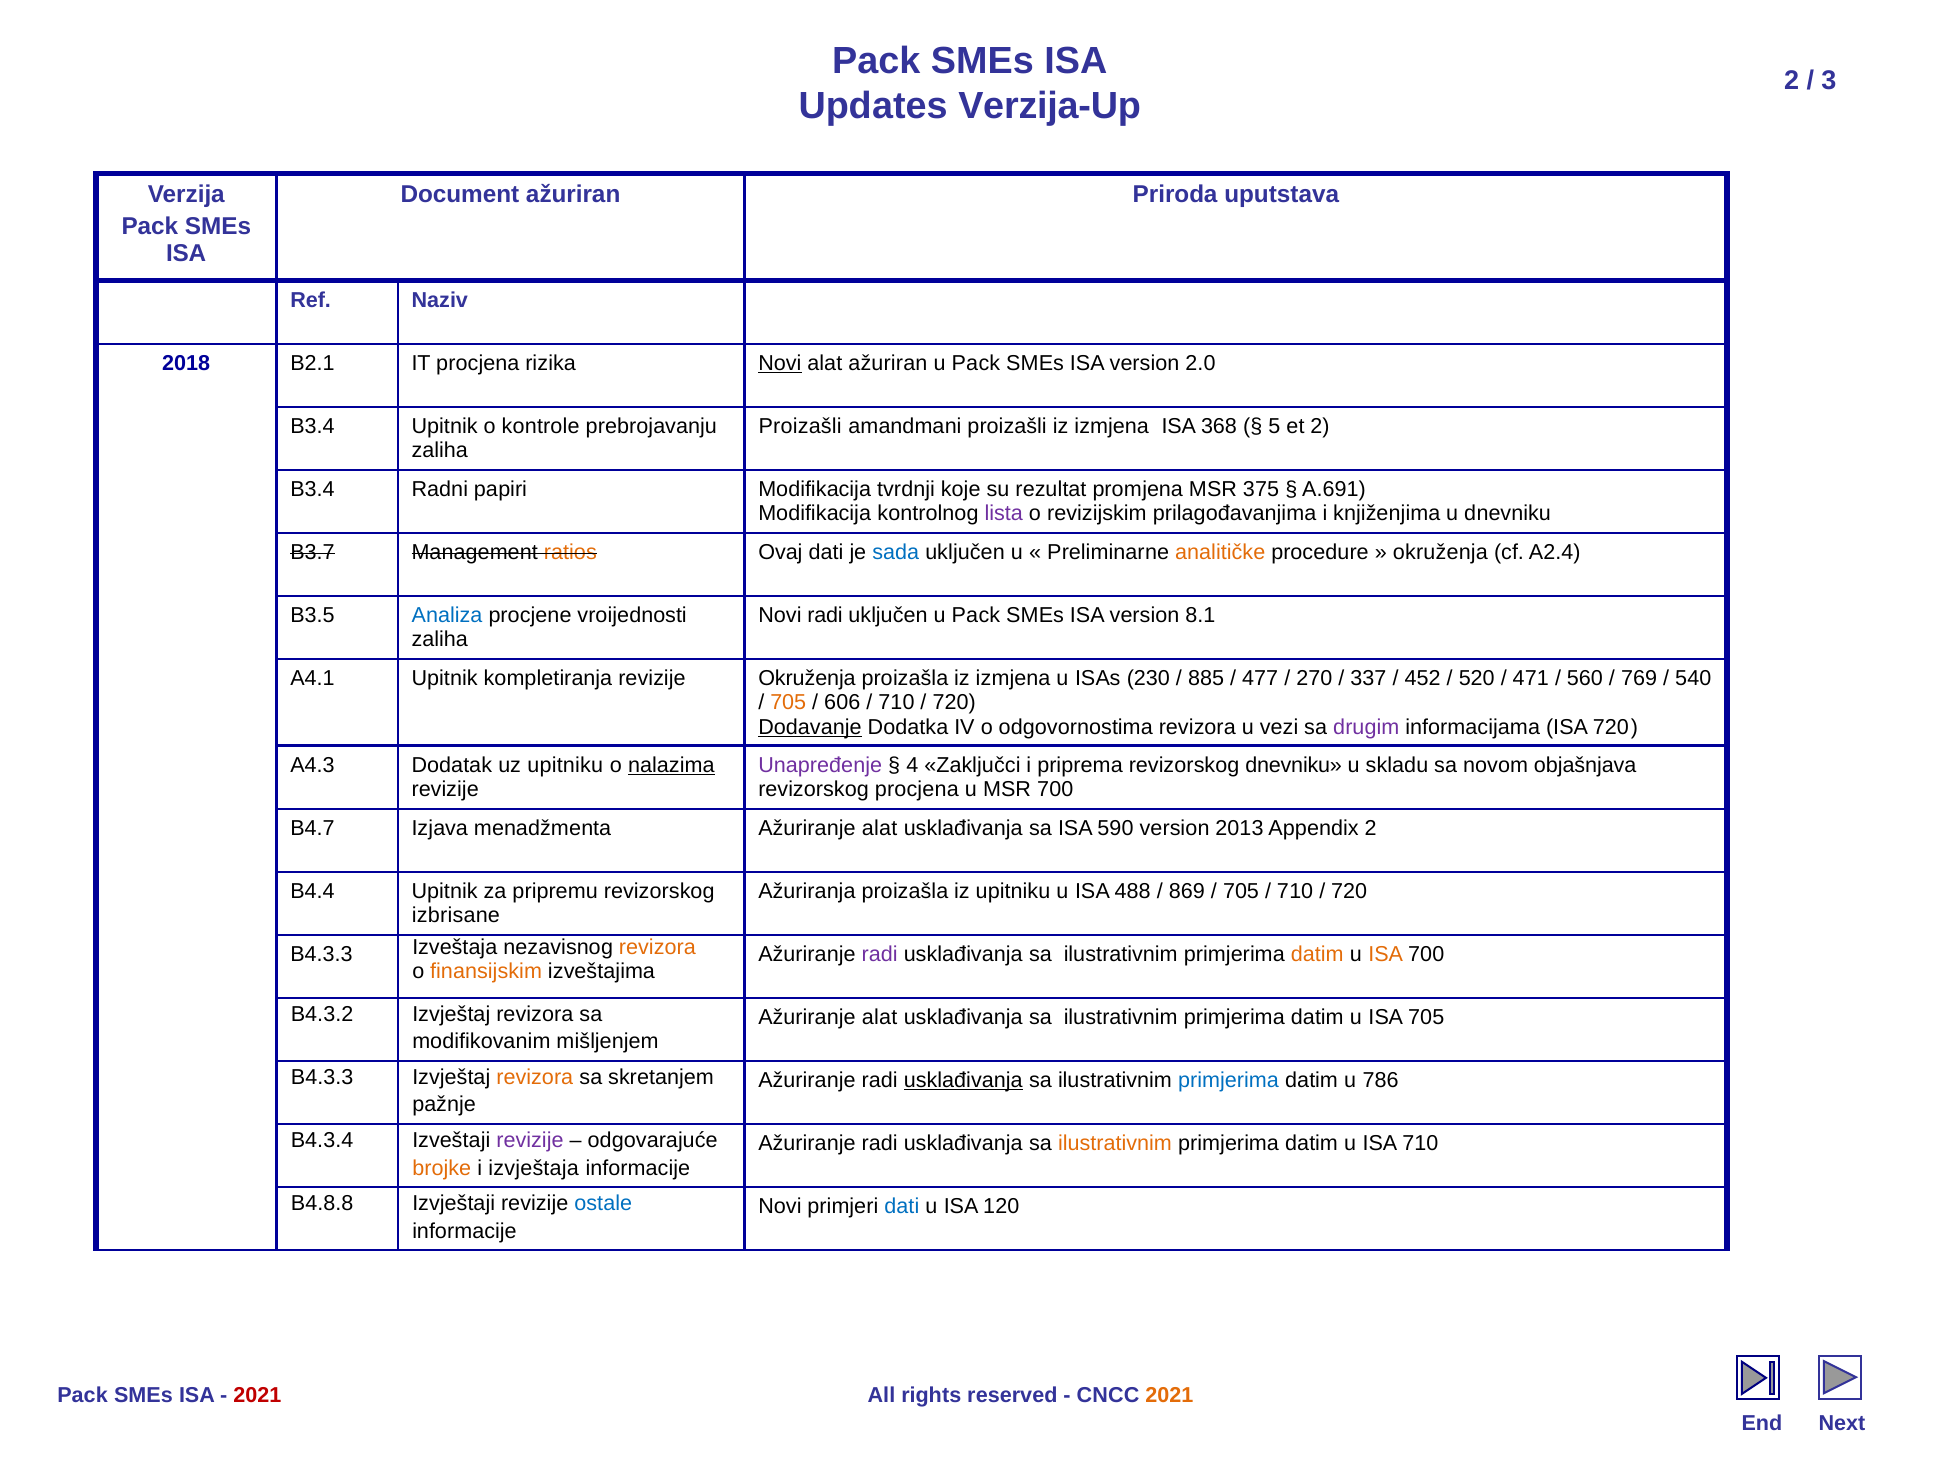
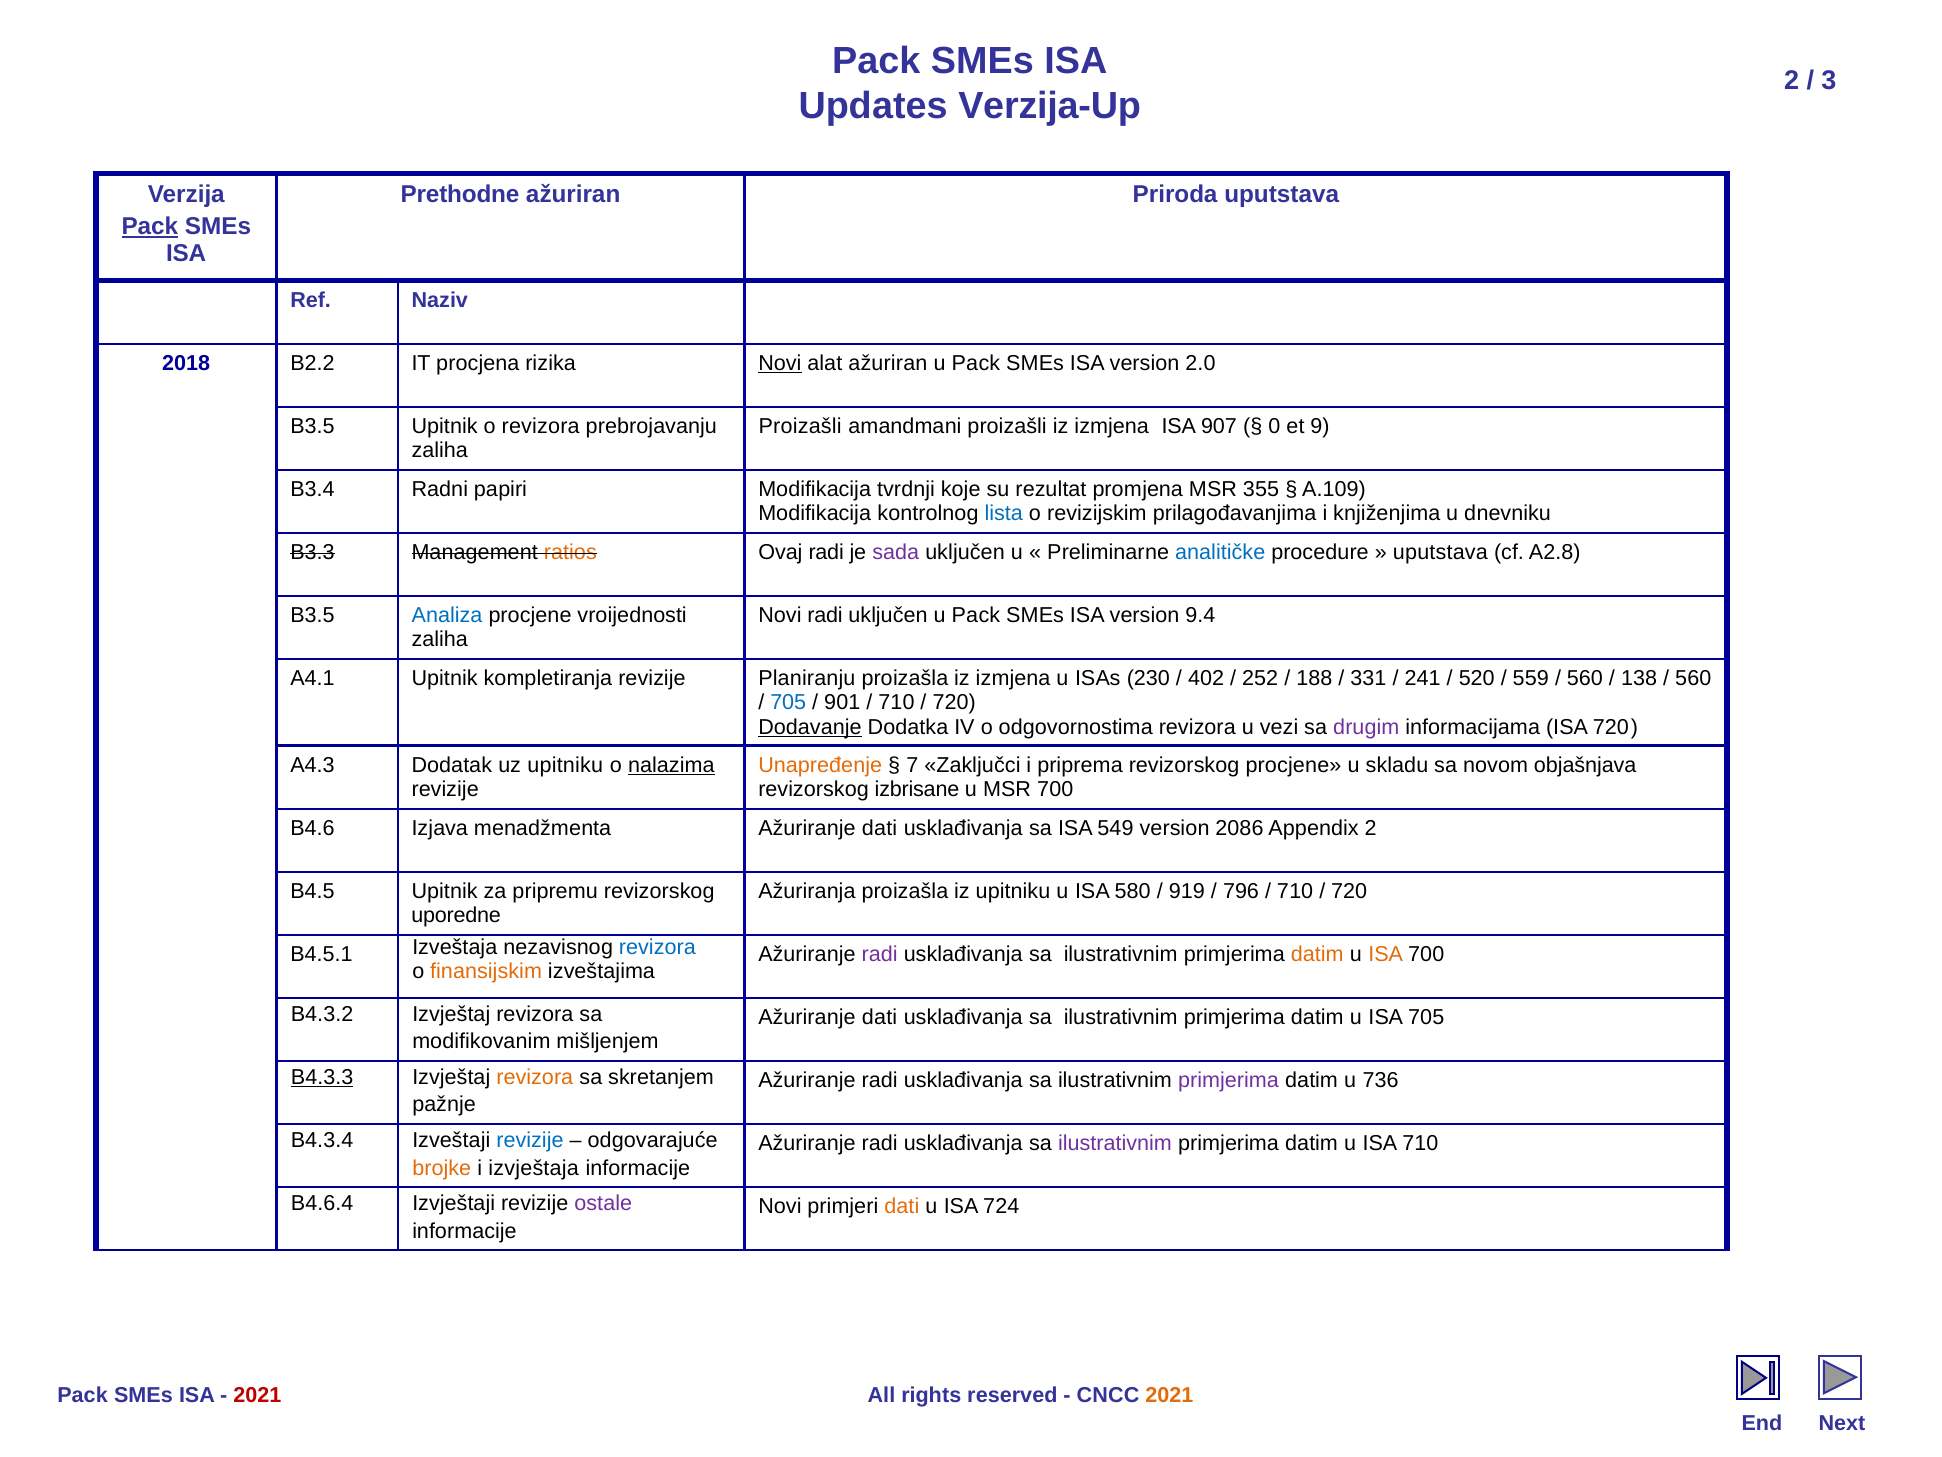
Document: Document -> Prethodne
Pack at (150, 227) underline: none -> present
B2.1: B2.1 -> B2.2
B3.4 at (312, 426): B3.4 -> B3.5
o kontrole: kontrole -> revizora
368: 368 -> 907
5: 5 -> 0
et 2: 2 -> 9
375: 375 -> 355
A.691: A.691 -> A.109
lista colour: purple -> blue
B3.7: B3.7 -> B3.3
Ovaj dati: dati -> radi
sada colour: blue -> purple
analitičke colour: orange -> blue
okruženja at (1440, 552): okruženja -> uputstava
A2.4: A2.4 -> A2.8
8.1: 8.1 -> 9.4
revizije Okruženja: Okruženja -> Planiranju
885: 885 -> 402
477: 477 -> 252
270: 270 -> 188
337: 337 -> 331
452: 452 -> 241
471: 471 -> 559
769: 769 -> 138
540 at (1693, 678): 540 -> 560
705 at (788, 702) colour: orange -> blue
606: 606 -> 901
Unapređenje colour: purple -> orange
4: 4 -> 7
revizorskog dnevniku: dnevniku -> procjene
revizorskog procjena: procjena -> izbrisane
B4.7: B4.7 -> B4.6
menadžmenta Ažuriranje alat: alat -> dati
590: 590 -> 549
2013: 2013 -> 2086
B4.4: B4.4 -> B4.5
488: 488 -> 580
869: 869 -> 919
705 at (1241, 891): 705 -> 796
izbrisane: izbrisane -> uporedne
B4.3.3 at (321, 954): B4.3.3 -> B4.5.1
revizora at (657, 947) colour: orange -> blue
alat at (880, 1017): alat -> dati
B4.3.3 at (322, 1077) underline: none -> present
usklađivanja at (963, 1080) underline: present -> none
primjerima at (1229, 1080) colour: blue -> purple
786: 786 -> 736
revizije at (530, 1140) colour: purple -> blue
ilustrativnim at (1115, 1143) colour: orange -> purple
B4.8.8: B4.8.8 -> B4.6.4
ostale colour: blue -> purple
dati at (902, 1206) colour: blue -> orange
120: 120 -> 724
